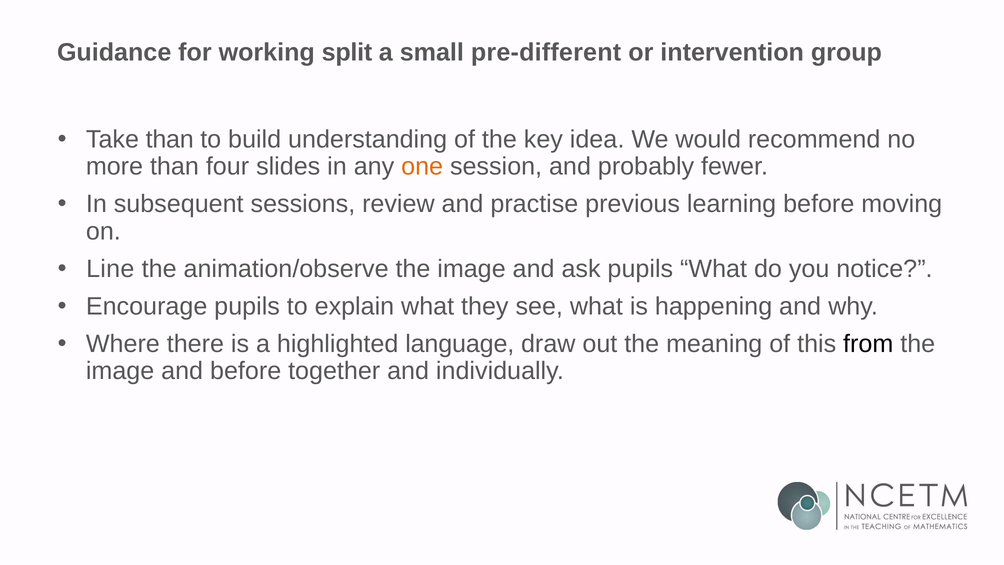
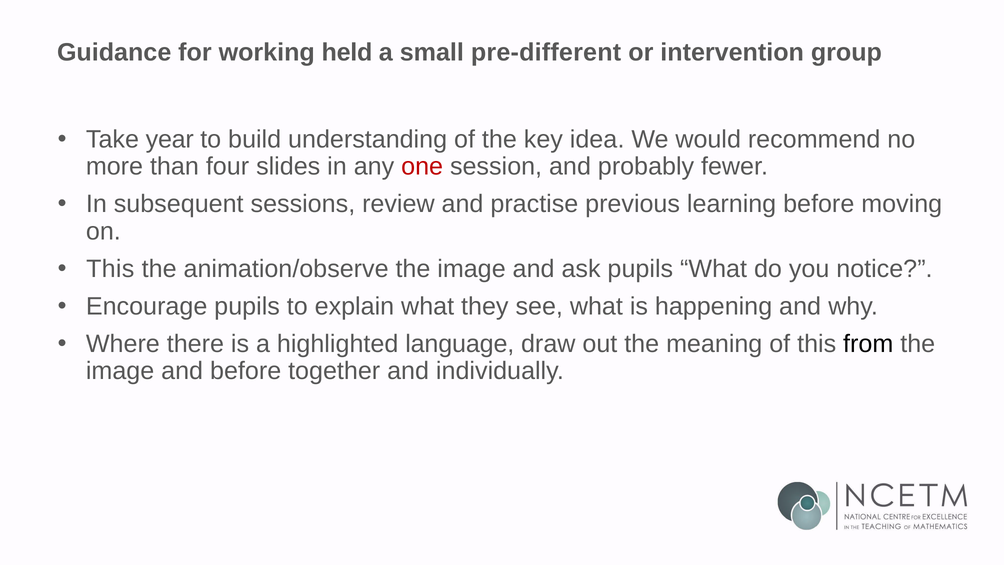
split: split -> held
Take than: than -> year
one colour: orange -> red
Line at (110, 269): Line -> This
